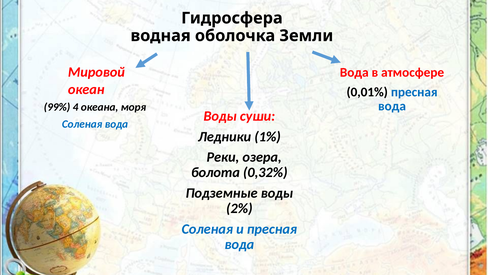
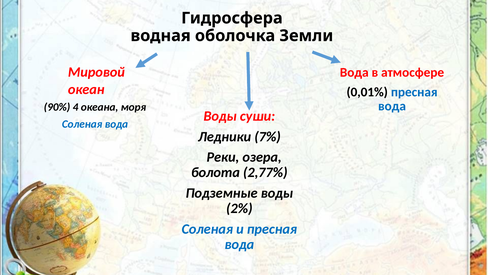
99%: 99% -> 90%
1%: 1% -> 7%
0,32%: 0,32% -> 2,77%
